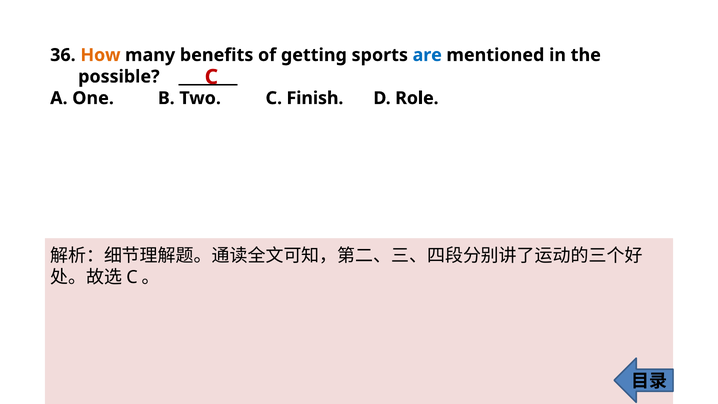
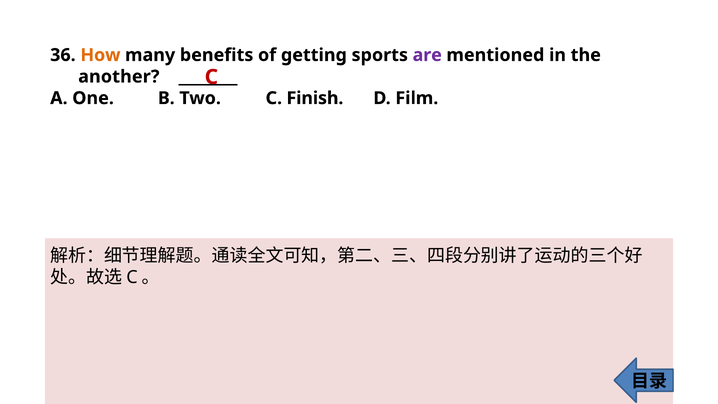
are colour: blue -> purple
possible: possible -> another
Role: Role -> Film
